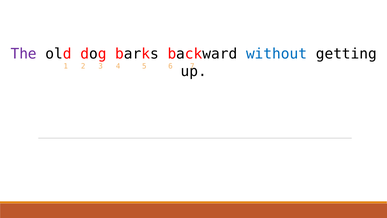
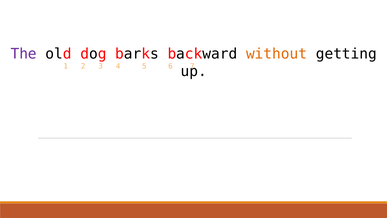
without colour: blue -> orange
